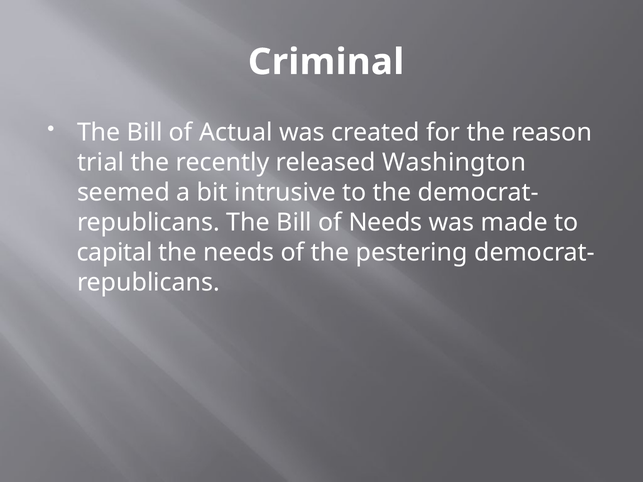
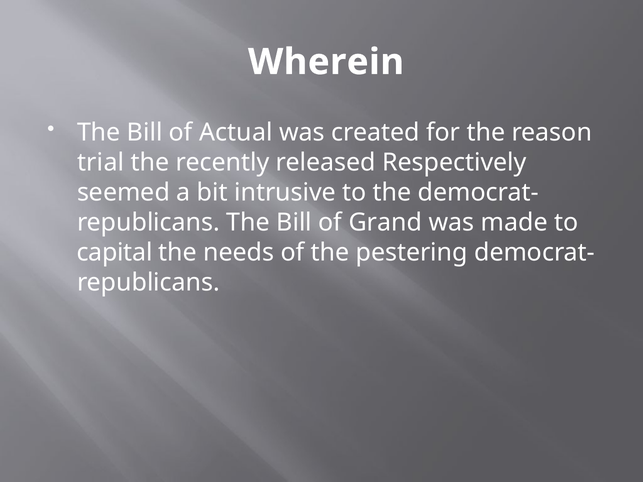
Criminal: Criminal -> Wherein
Washington: Washington -> Respectively
of Needs: Needs -> Grand
